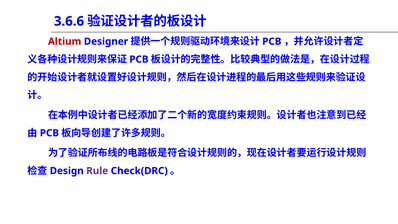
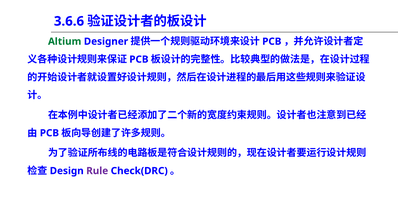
Altium colour: red -> green
